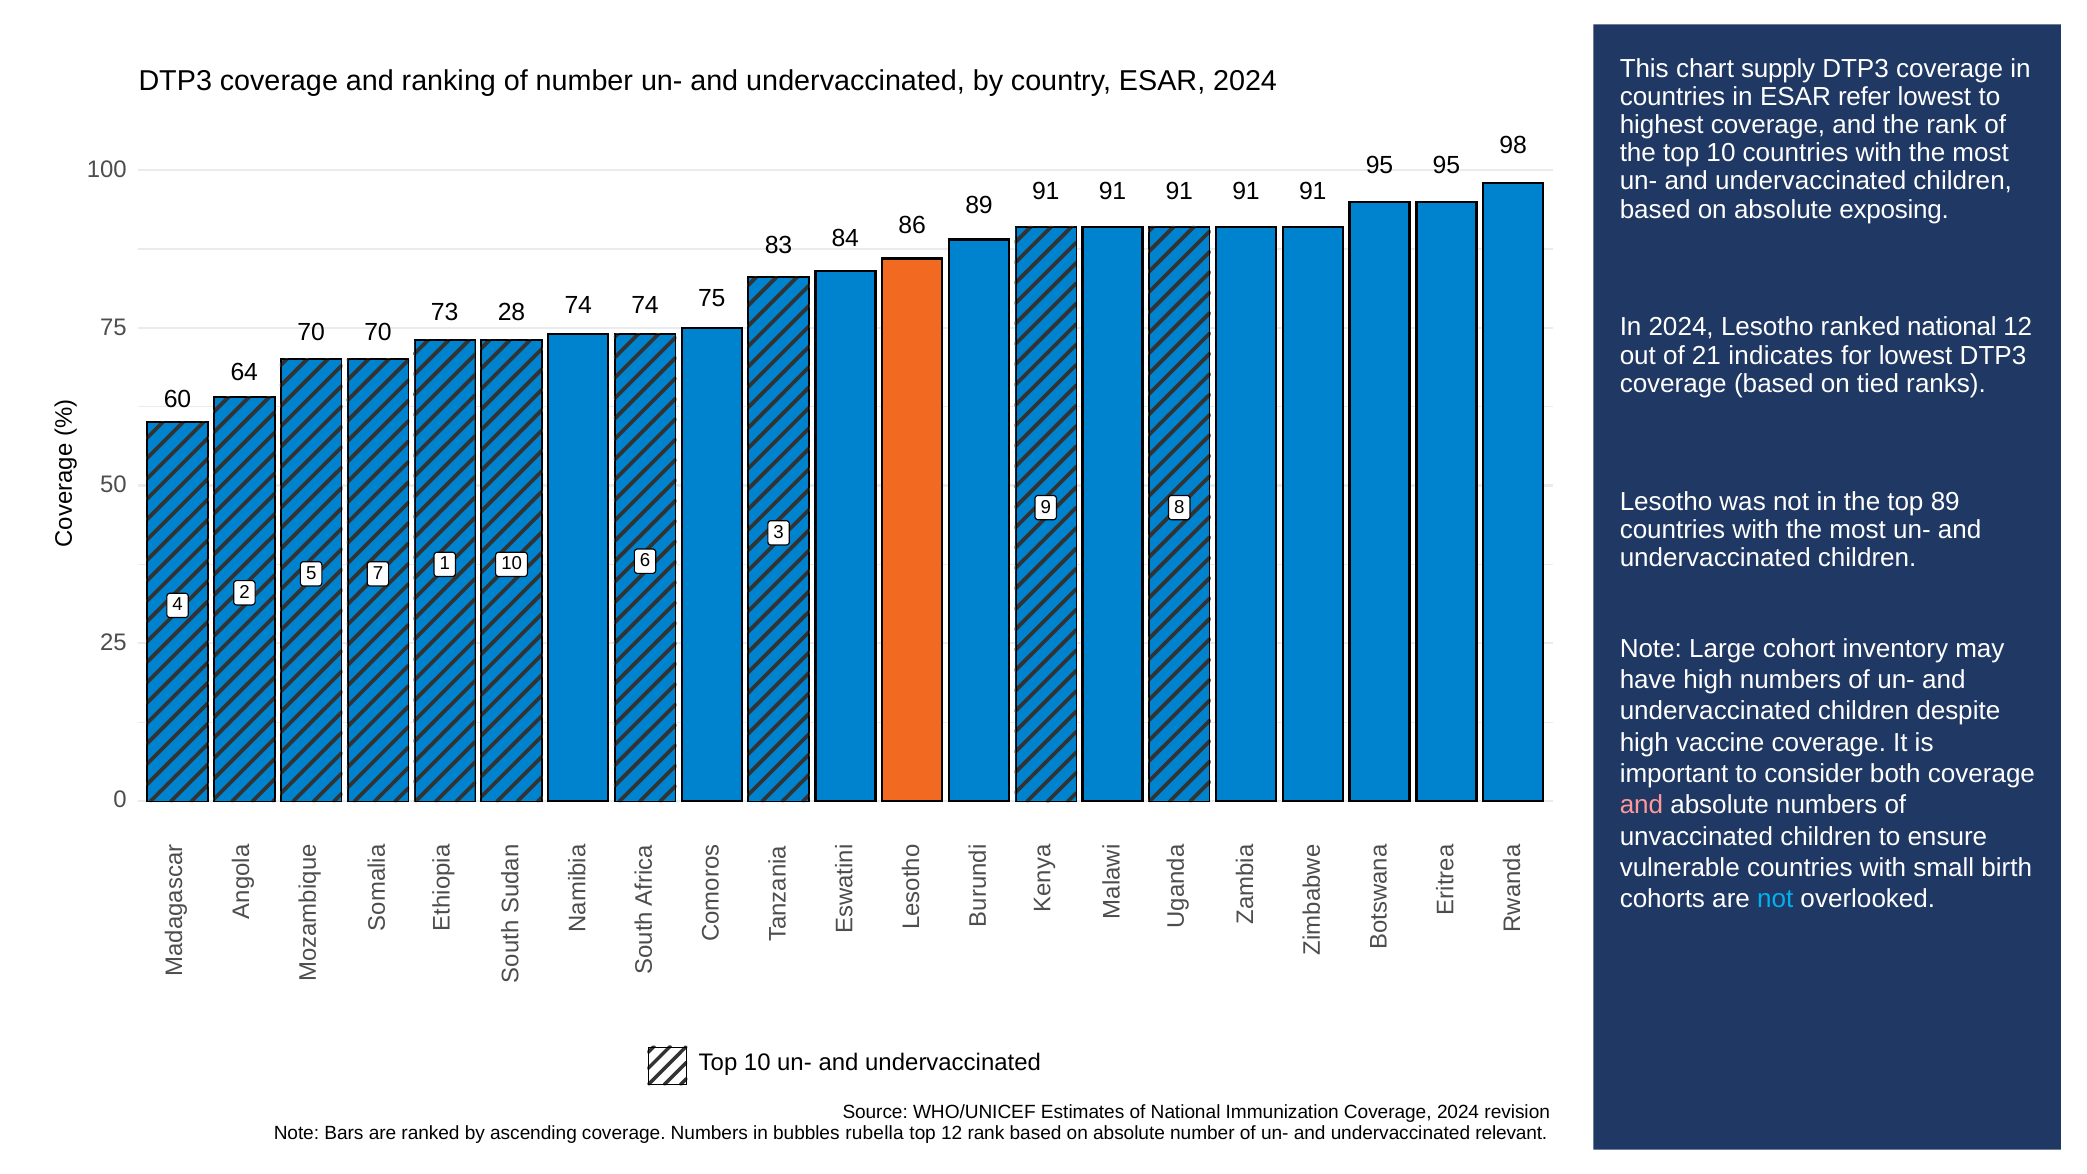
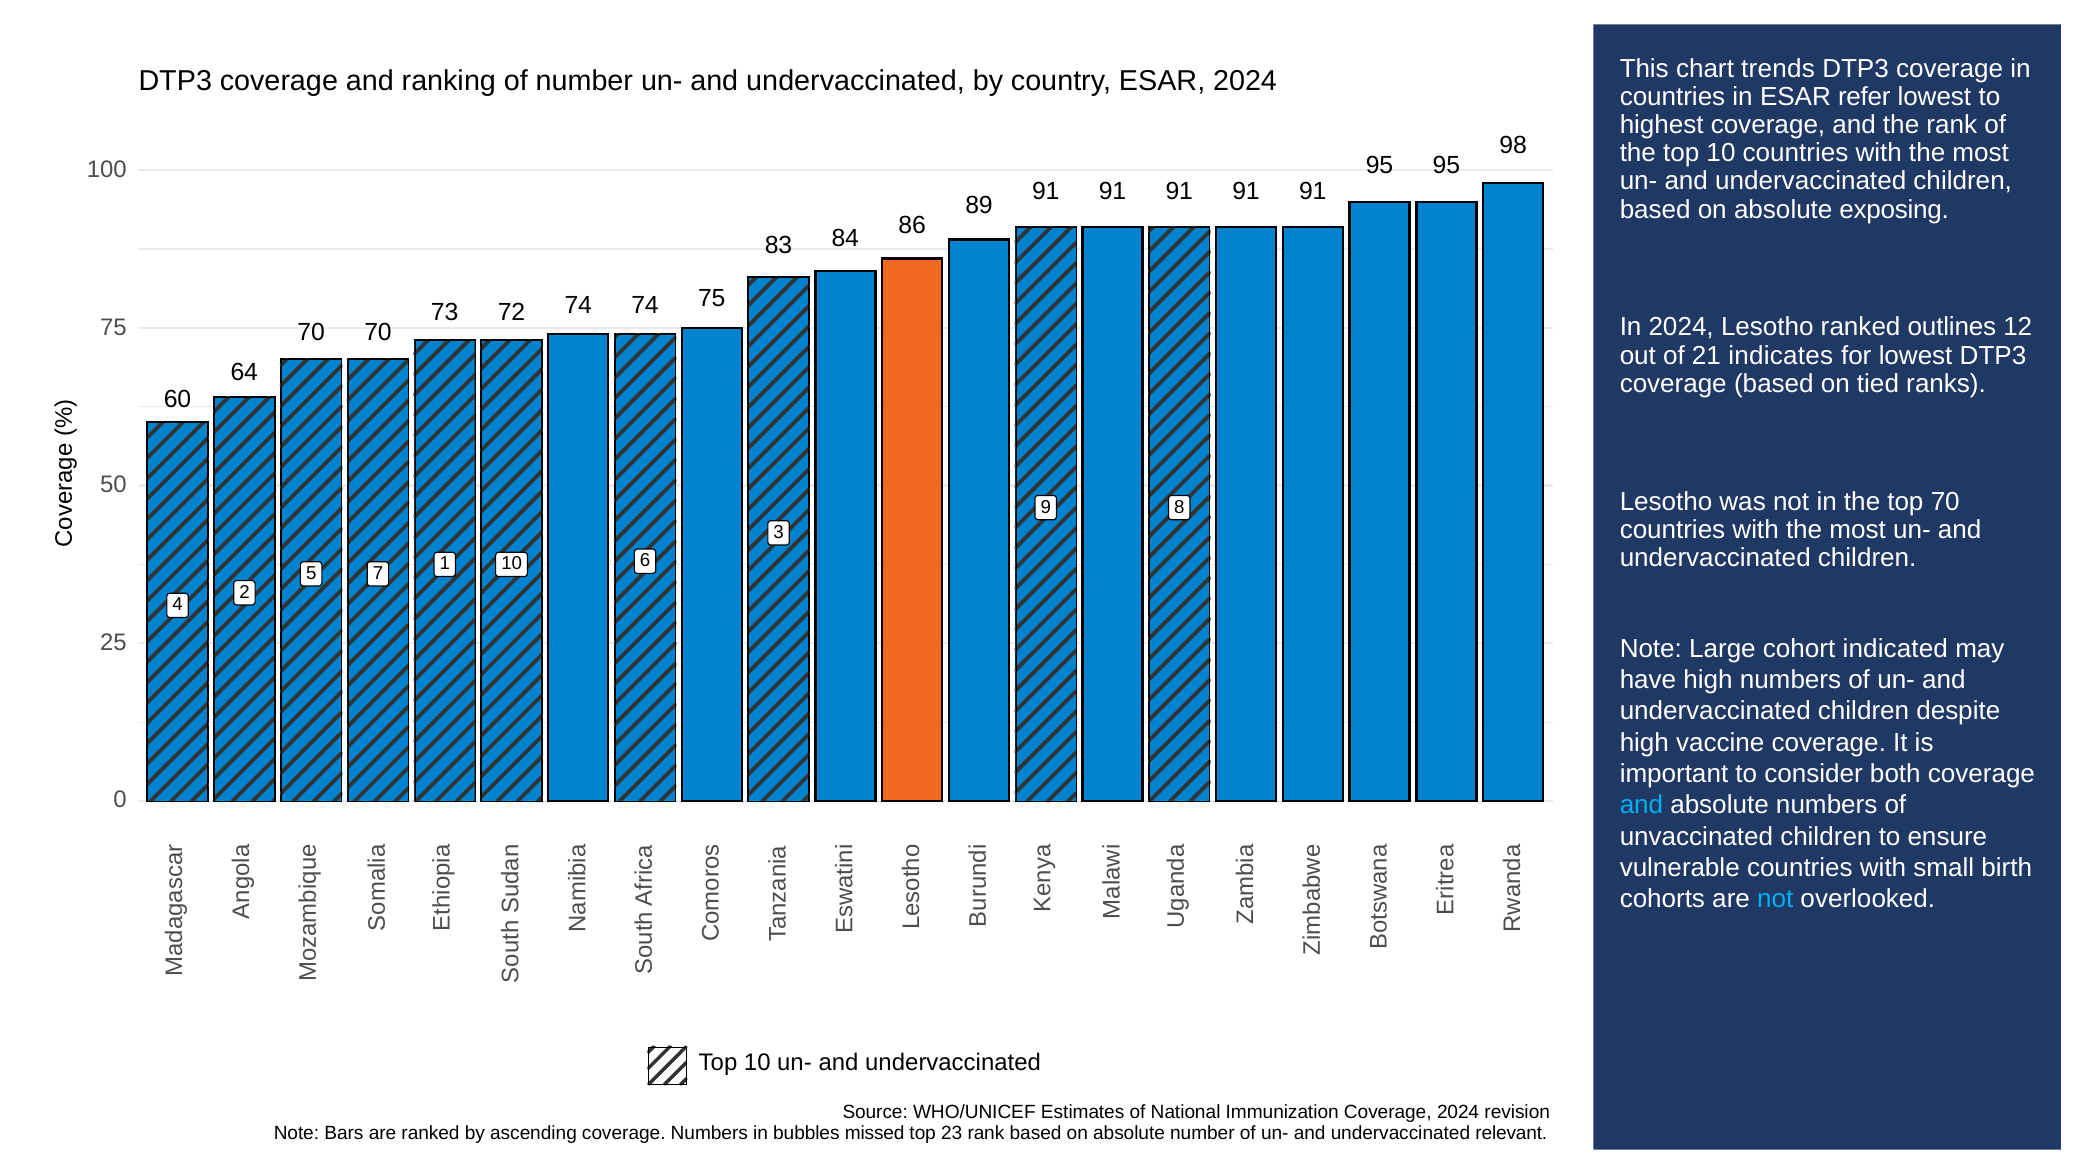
supply: supply -> trends
28: 28 -> 72
ranked national: national -> outlines
top 89: 89 -> 70
inventory: inventory -> indicated
and at (1641, 805) colour: pink -> light blue
rubella: rubella -> missed
top 12: 12 -> 23
